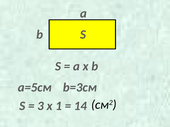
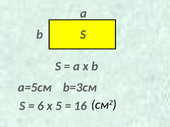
3: 3 -> 6
1: 1 -> 5
14: 14 -> 16
